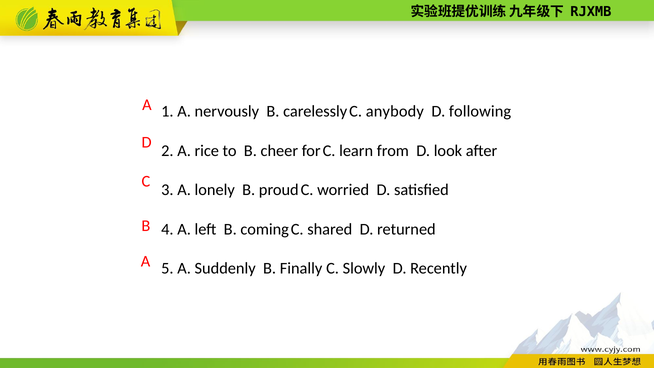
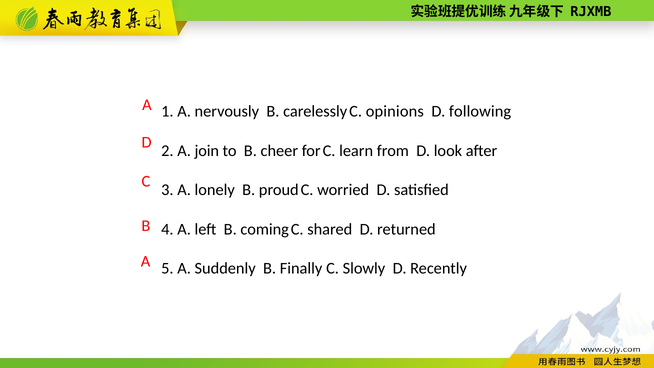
anybody: anybody -> opinions
rice: rice -> join
